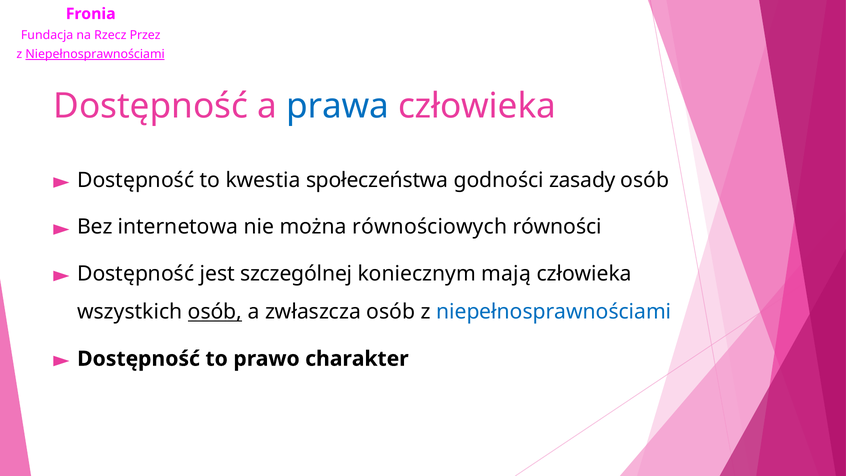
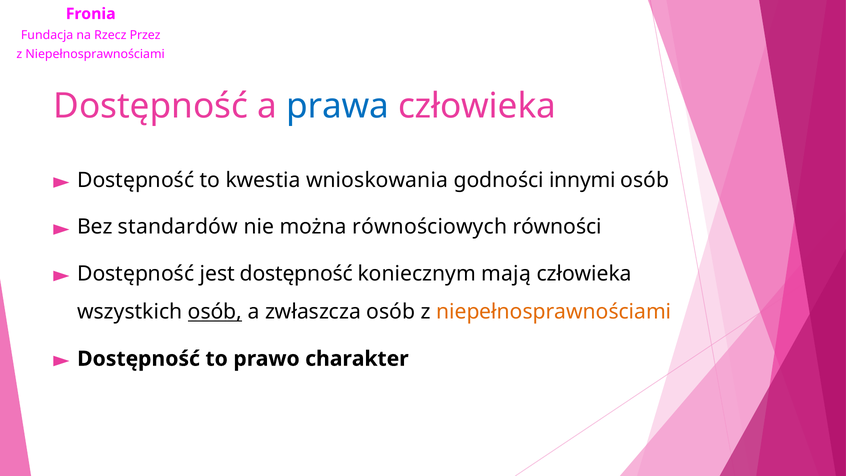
Niepełnosprawnościami at (95, 54) underline: present -> none
społeczeństwa: społeczeństwa -> wnioskowania
zasady: zasady -> innymi
internetowa: internetowa -> standardów
jest szczególnej: szczególnej -> dostępność
niepełnosprawnościami at (554, 312) colour: blue -> orange
